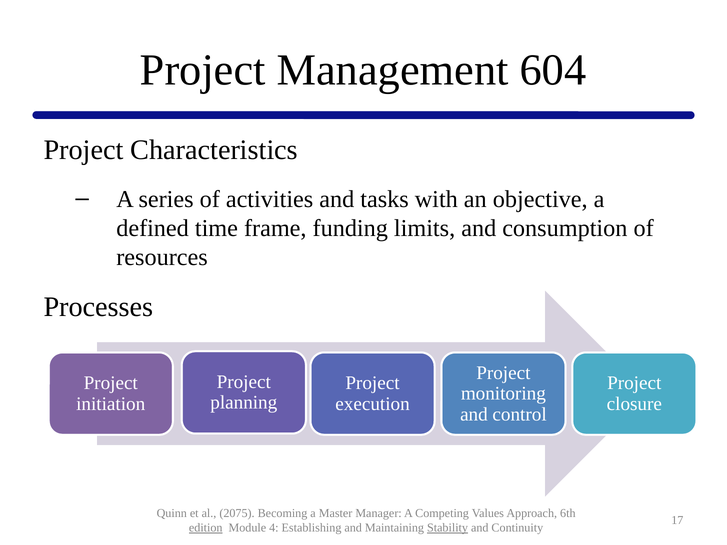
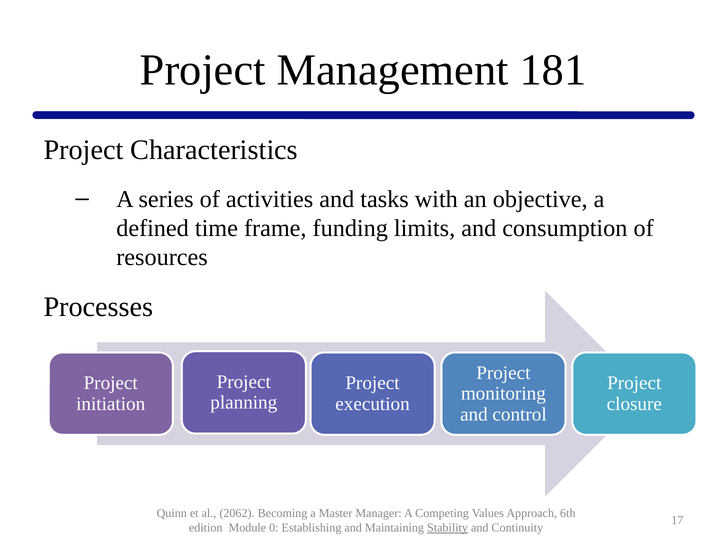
604: 604 -> 181
2075: 2075 -> 2062
edition underline: present -> none
4: 4 -> 0
